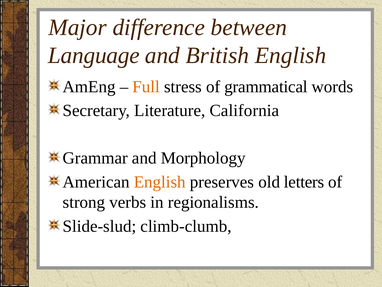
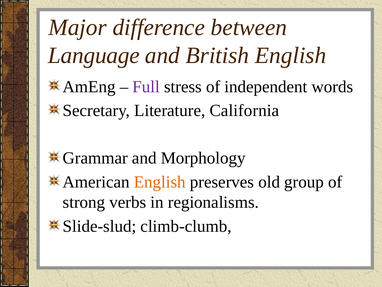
Full colour: orange -> purple
grammatical: grammatical -> independent
letters: letters -> group
